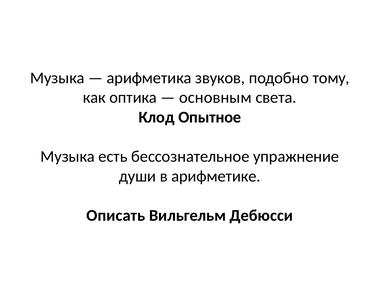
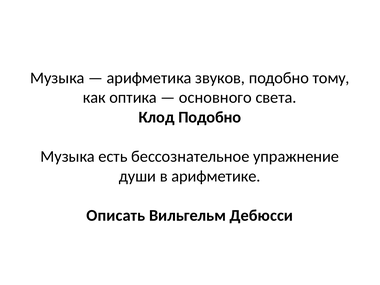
основным: основным -> основного
Клод Опытное: Опытное -> Подобно
